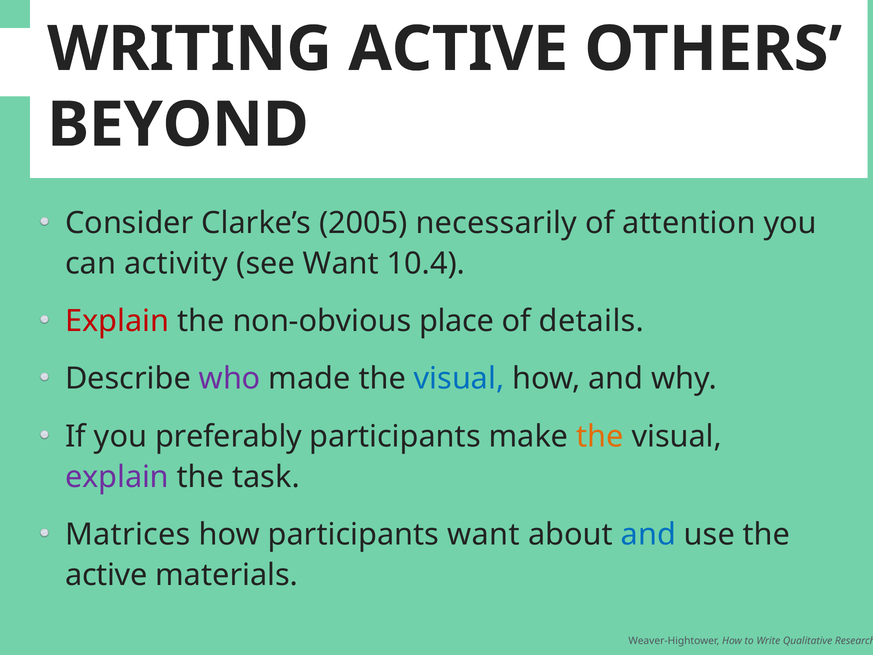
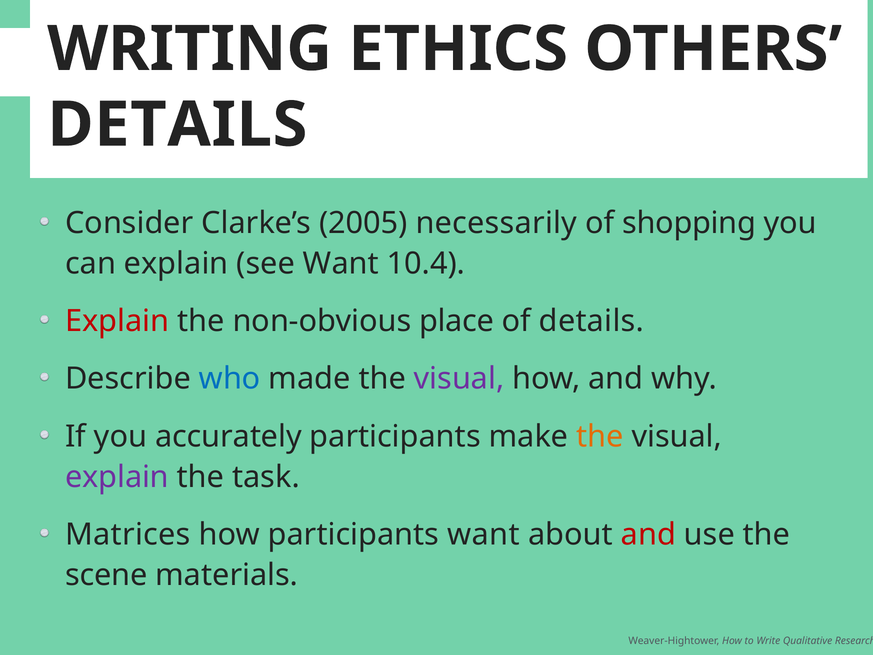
WRITING ACTIVE: ACTIVE -> ETHICS
BEYOND at (178, 125): BEYOND -> DETAILS
attention: attention -> shopping
can activity: activity -> explain
who colour: purple -> blue
visual at (459, 379) colour: blue -> purple
preferably: preferably -> accurately
and at (648, 534) colour: blue -> red
active at (106, 575): active -> scene
